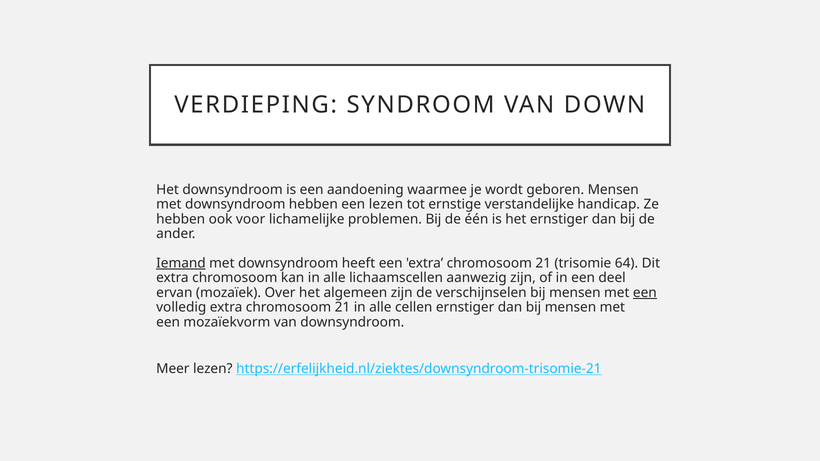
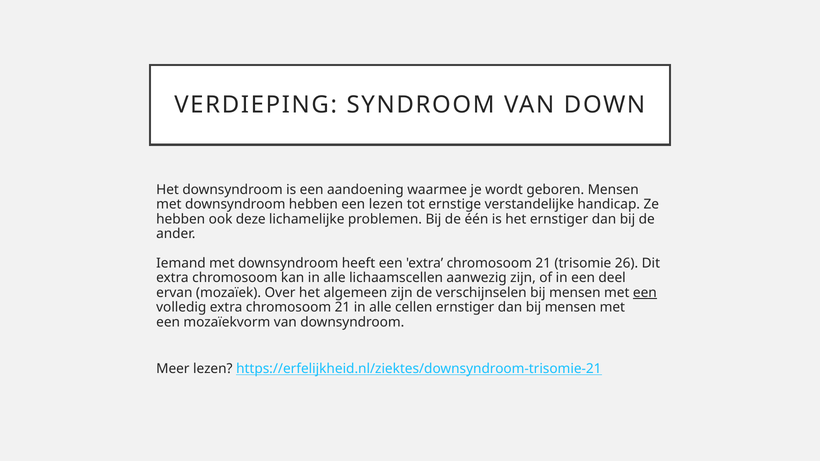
voor: voor -> deze
Iemand underline: present -> none
64: 64 -> 26
